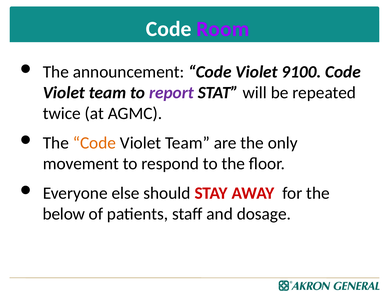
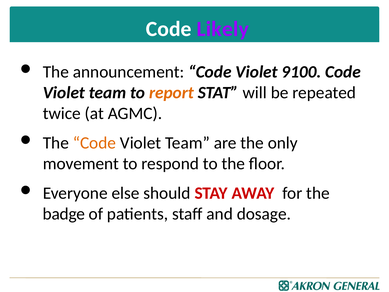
Room: Room -> Likely
report colour: purple -> orange
below: below -> badge
